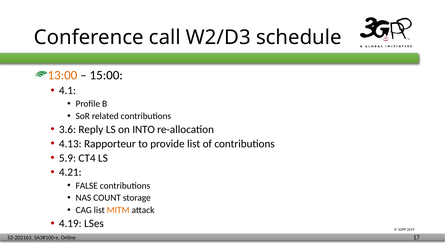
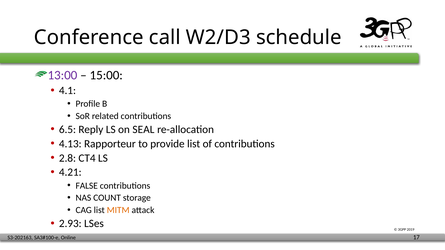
13:00 colour: orange -> purple
3.6: 3.6 -> 6.5
INTO: INTO -> SEAL
5.9: 5.9 -> 2.8
4.19: 4.19 -> 2.93
